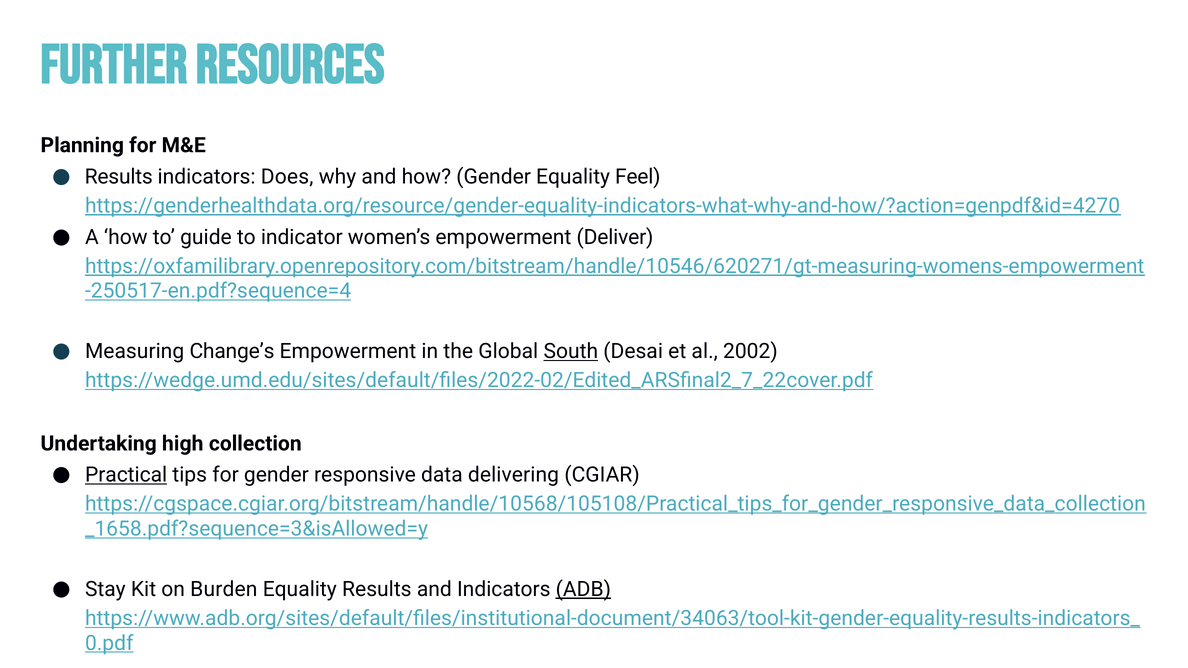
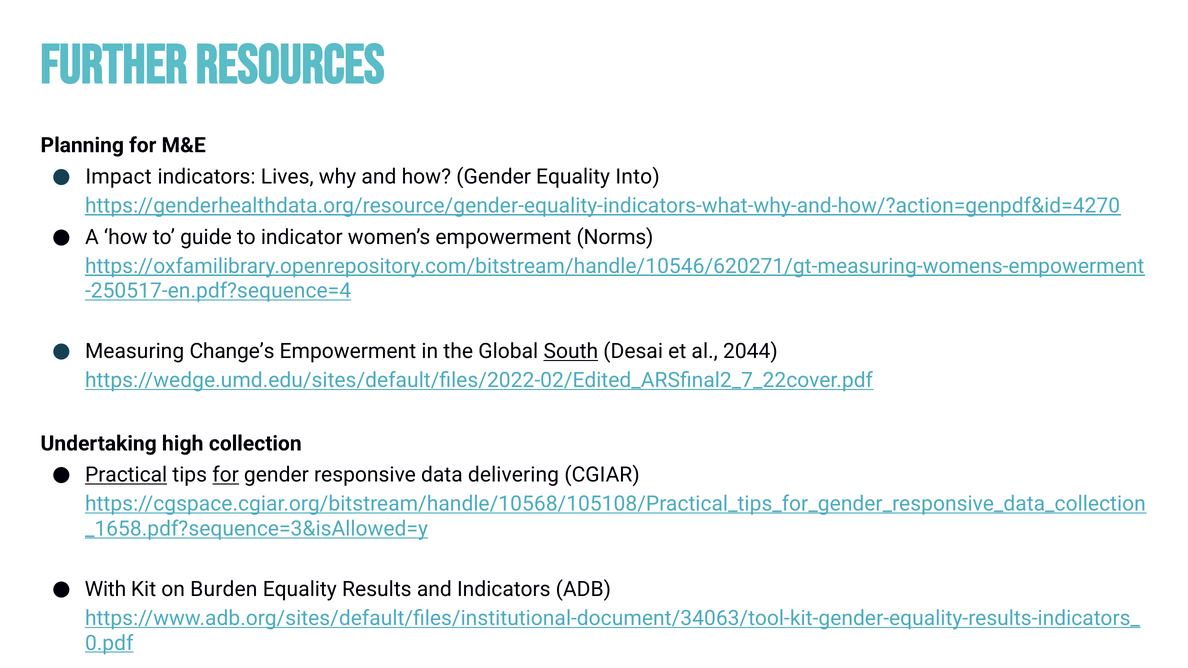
Results at (119, 177): Results -> Impact
Does: Does -> Lives
Feel: Feel -> Into
Deliver: Deliver -> Norms
2002: 2002 -> 2044
for at (226, 475) underline: none -> present
Stay: Stay -> With
ADB underline: present -> none
